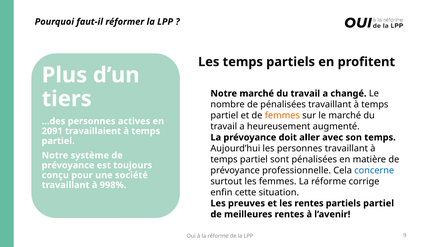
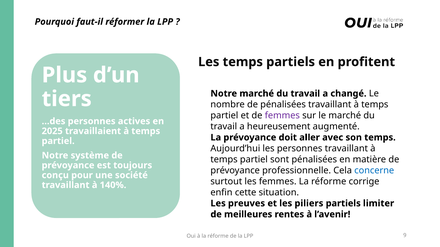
femmes at (282, 116) colour: orange -> purple
2091: 2091 -> 2025
998%: 998% -> 140%
les rentes: rentes -> piliers
partiels partiel: partiel -> limiter
